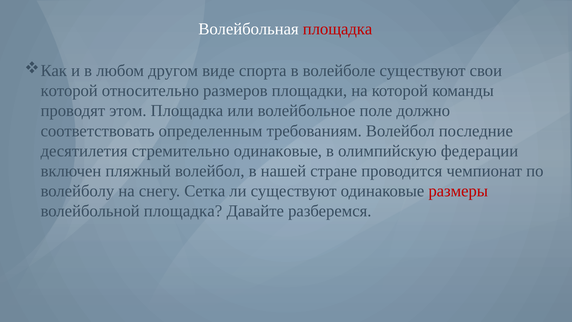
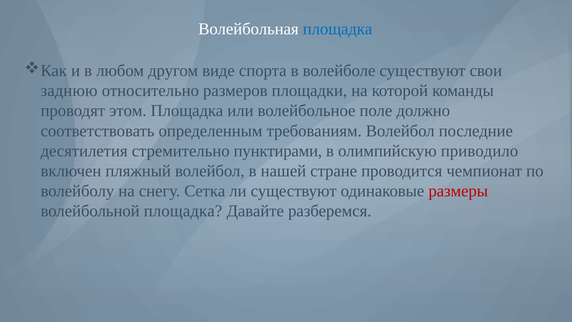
площадка at (338, 29) colour: red -> blue
которой at (69, 91): которой -> заднюю
стремительно одинаковые: одинаковые -> пунктирами
федерации: федерации -> приводило
